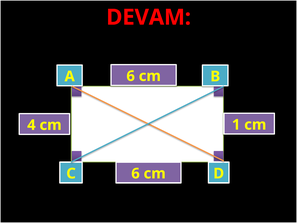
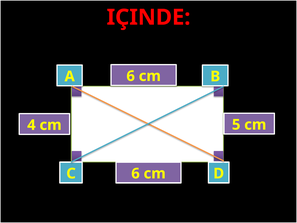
DEVAM: DEVAM -> IÇINDE
1: 1 -> 5
